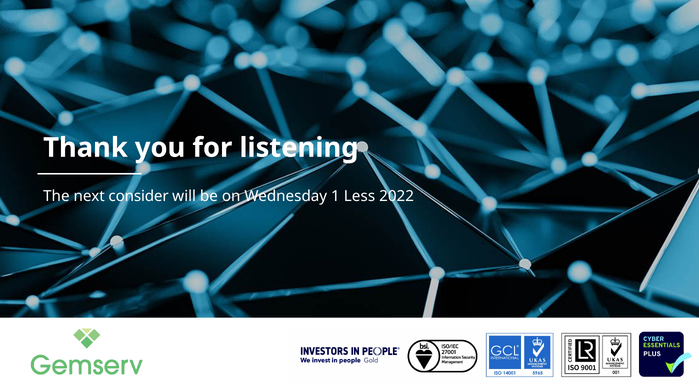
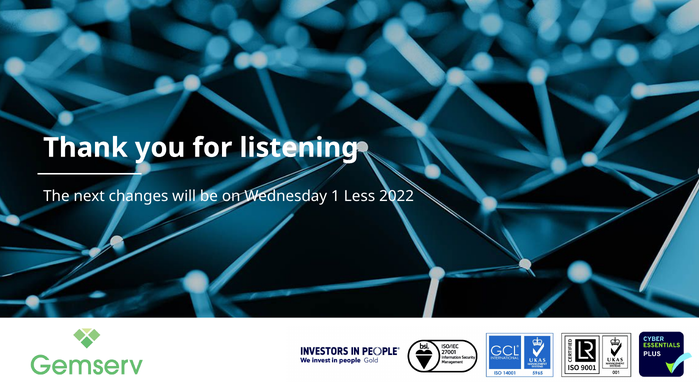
consider: consider -> changes
